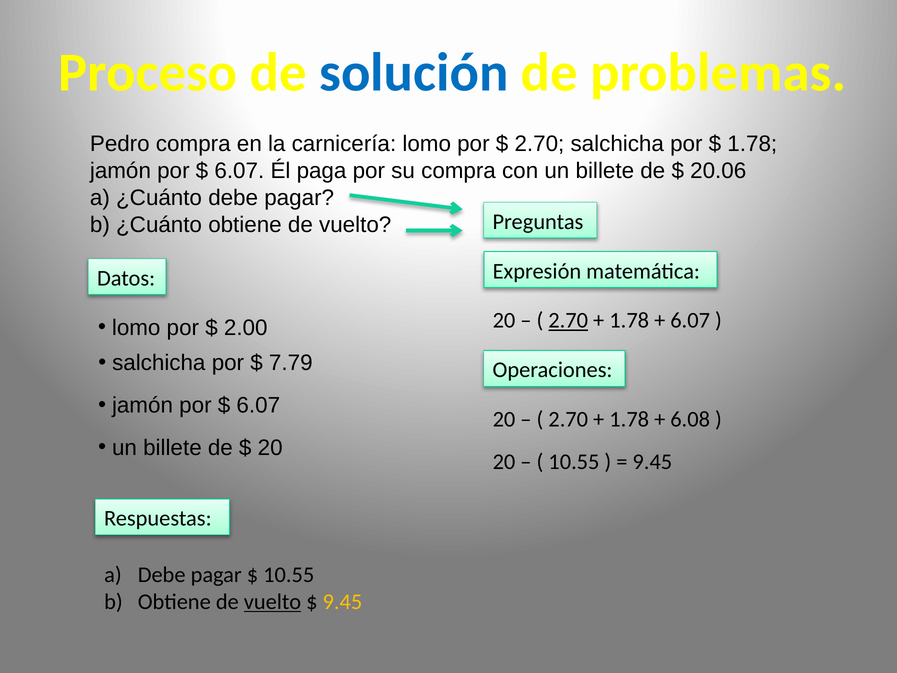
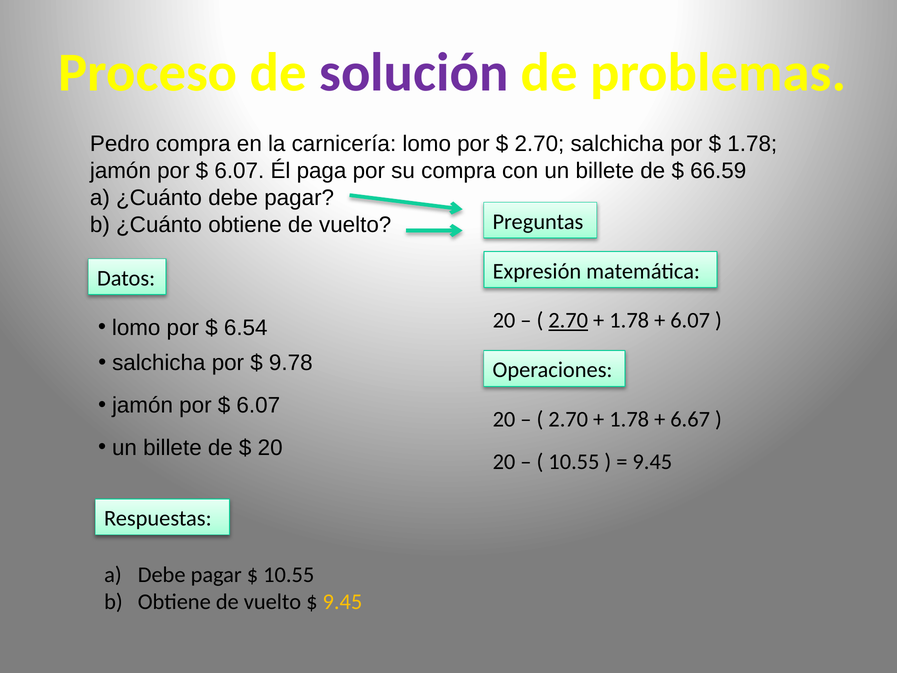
solución colour: blue -> purple
20.06: 20.06 -> 66.59
2.00: 2.00 -> 6.54
7.79: 7.79 -> 9.78
6.08: 6.08 -> 6.67
vuelto at (273, 602) underline: present -> none
